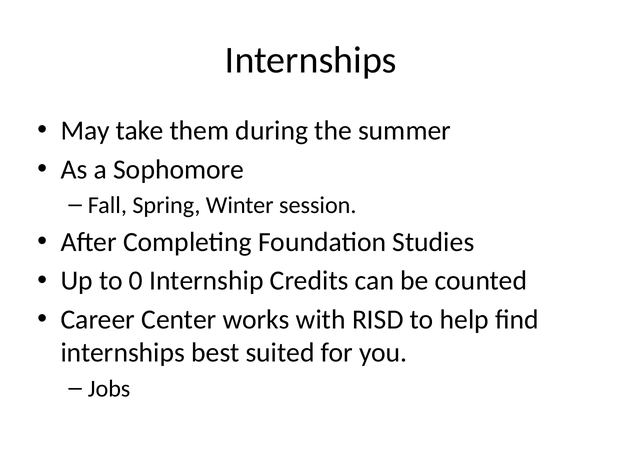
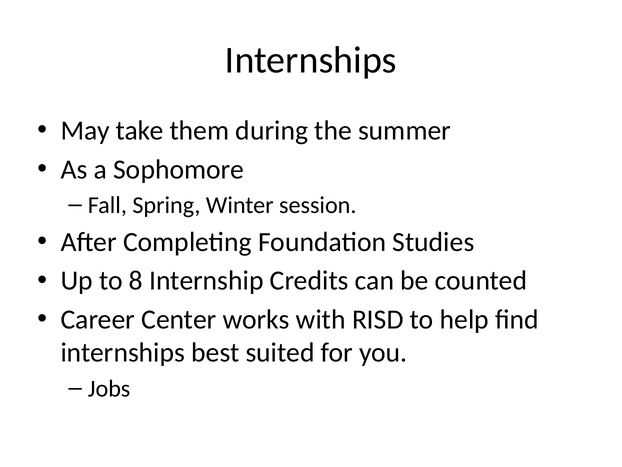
0: 0 -> 8
